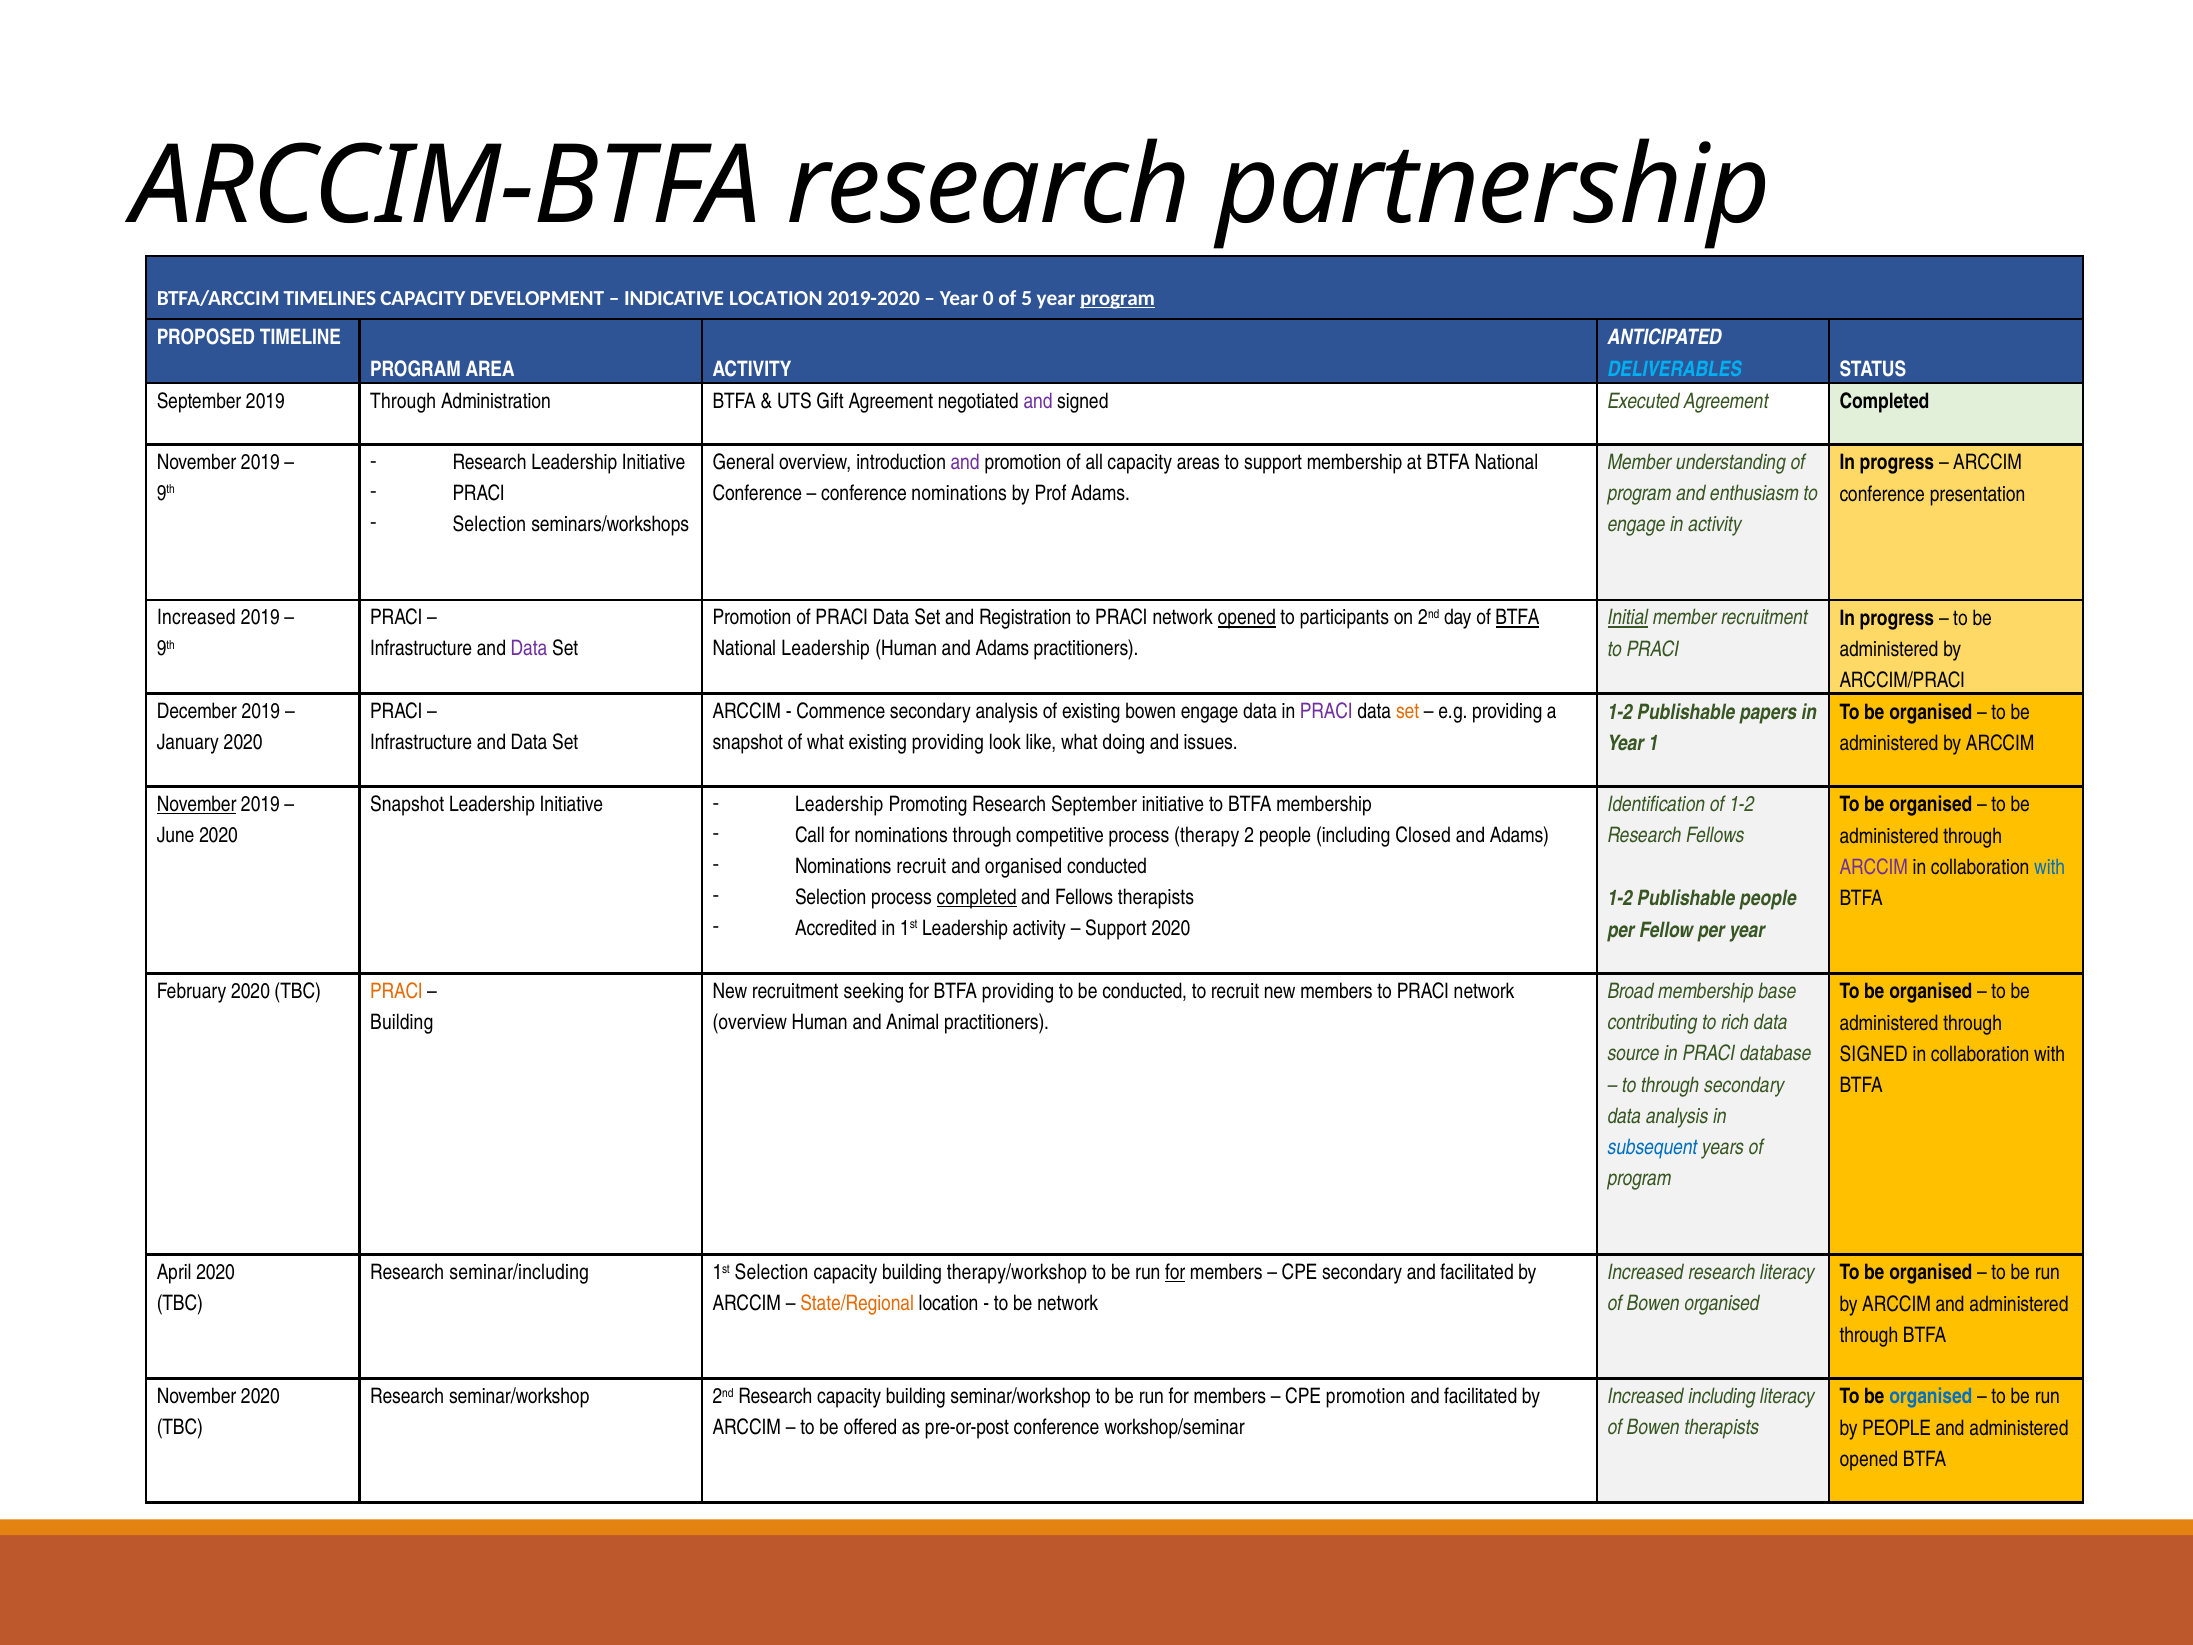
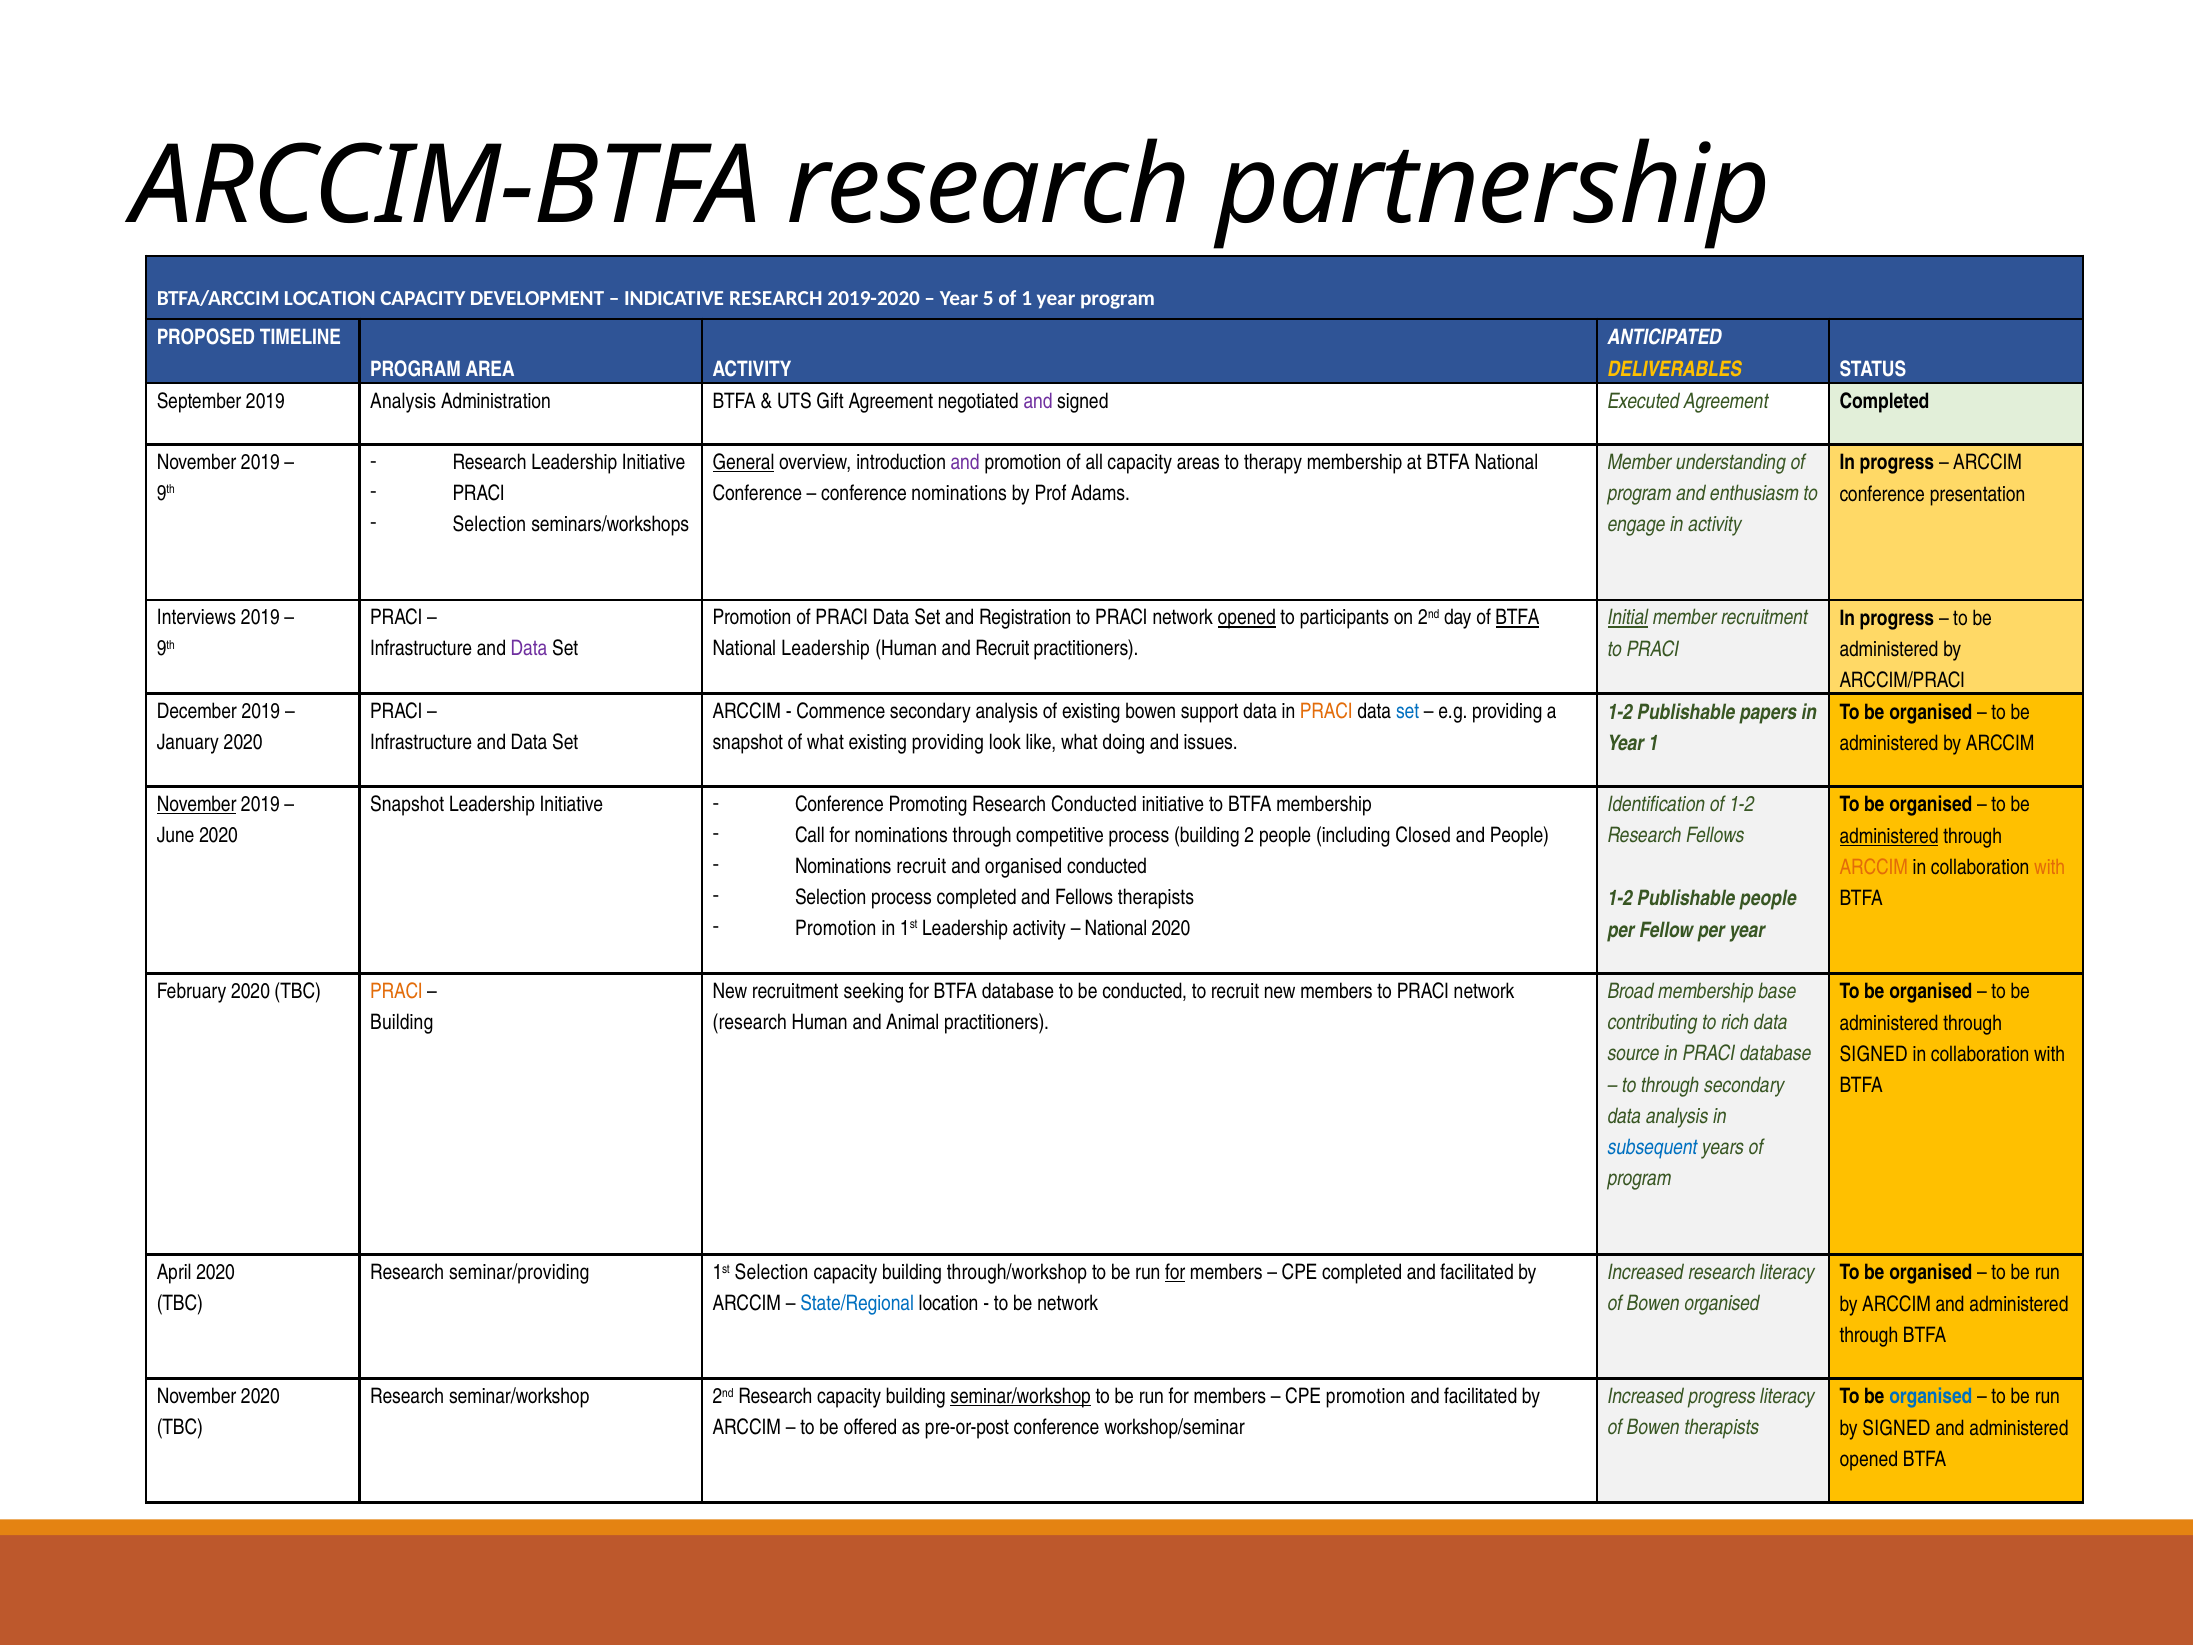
BTFA/ARCCIM TIMELINES: TIMELINES -> LOCATION
INDICATIVE LOCATION: LOCATION -> RESEARCH
0: 0 -> 5
of 5: 5 -> 1
program at (1118, 299) underline: present -> none
DELIVERABLES colour: light blue -> yellow
2019 Through: Through -> Analysis
General underline: none -> present
to support: support -> therapy
Increased at (196, 618): Increased -> Interviews
Human and Adams: Adams -> Recruit
bowen engage: engage -> support
PRACI at (1326, 712) colour: purple -> orange
set at (1408, 712) colour: orange -> blue
Leadership at (839, 804): Leadership -> Conference
Research September: September -> Conducted
process therapy: therapy -> building
Adams at (1519, 835): Adams -> People
administered at (1889, 836) underline: none -> present
ARCCIM at (1874, 867) colour: purple -> orange
with at (2050, 867) colour: blue -> orange
completed at (977, 897) underline: present -> none
Accredited at (836, 928): Accredited -> Promotion
Support at (1116, 928): Support -> National
BTFA providing: providing -> database
overview at (750, 1022): overview -> research
seminar/including: seminar/including -> seminar/providing
therapy/workshop: therapy/workshop -> through/workshop
CPE secondary: secondary -> completed
State/Regional colour: orange -> blue
seminar/workshop at (1021, 1396) underline: none -> present
Increased including: including -> progress
by PEOPLE: PEOPLE -> SIGNED
